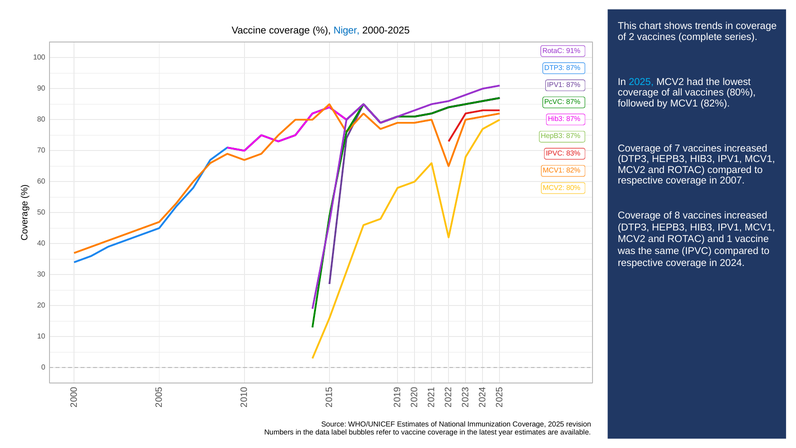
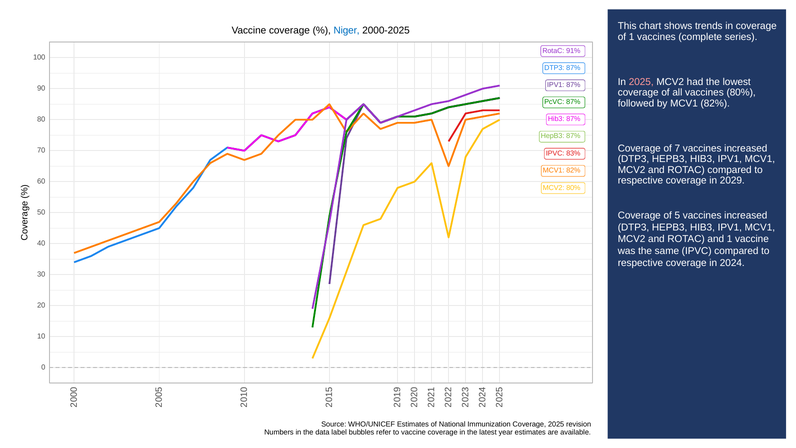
of 2: 2 -> 1
2025 at (641, 82) colour: light blue -> pink
2007: 2007 -> 2029
of 8: 8 -> 5
